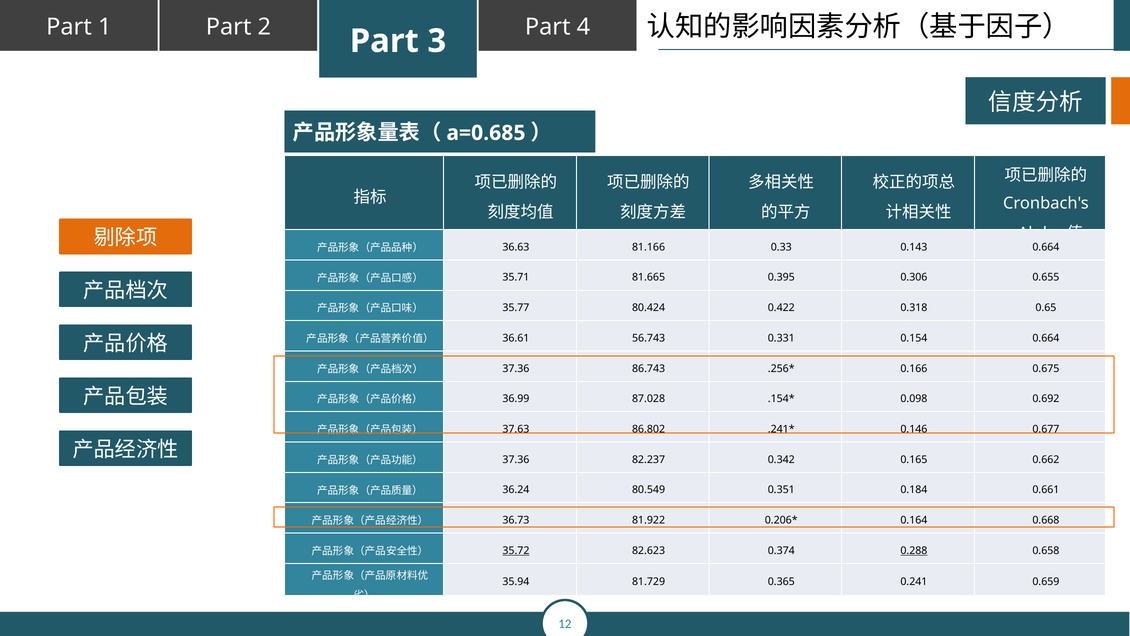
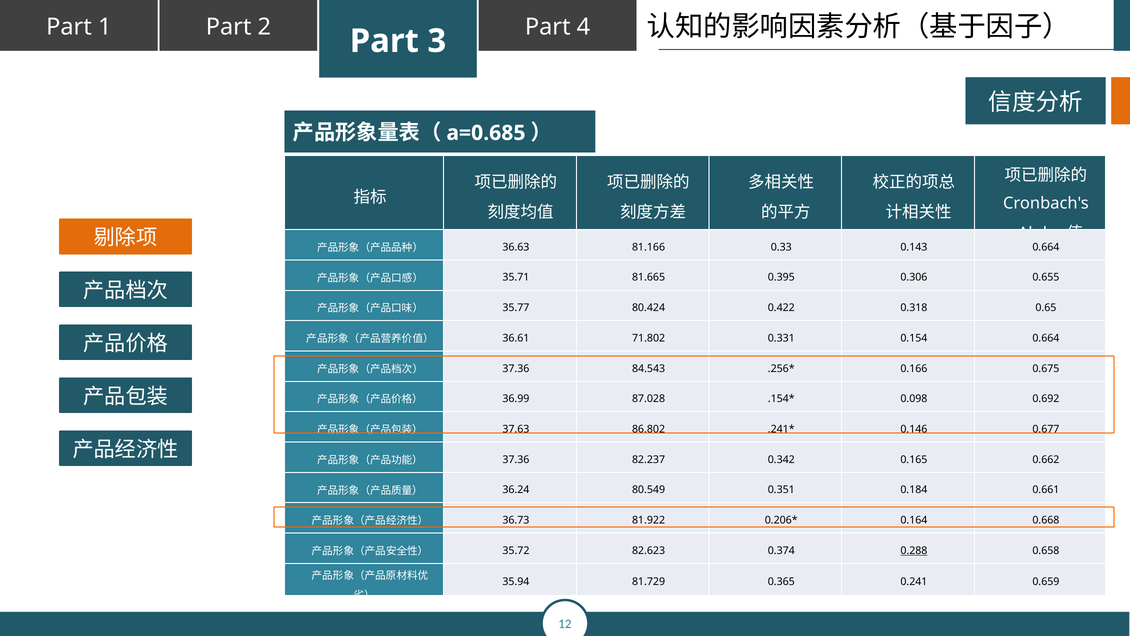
56.743: 56.743 -> 71.802
86.743: 86.743 -> 84.543
35.72 underline: present -> none
